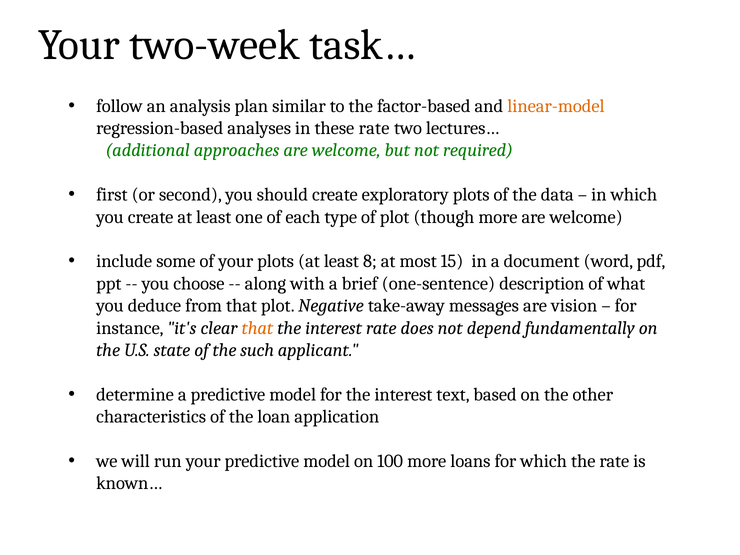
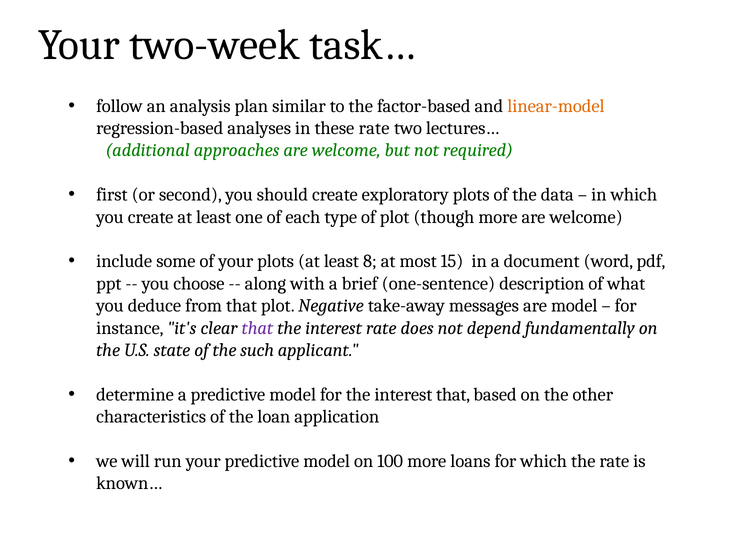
are vision: vision -> model
that at (257, 328) colour: orange -> purple
interest text: text -> that
